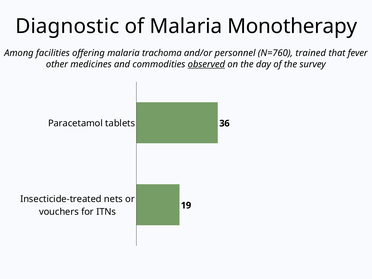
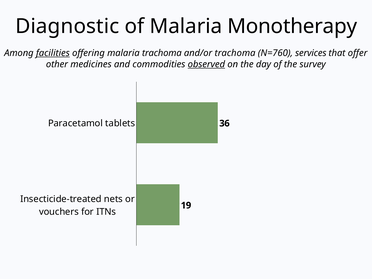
facilities underline: none -> present
and/or personnel: personnel -> trachoma
trained: trained -> services
fever: fever -> offer
